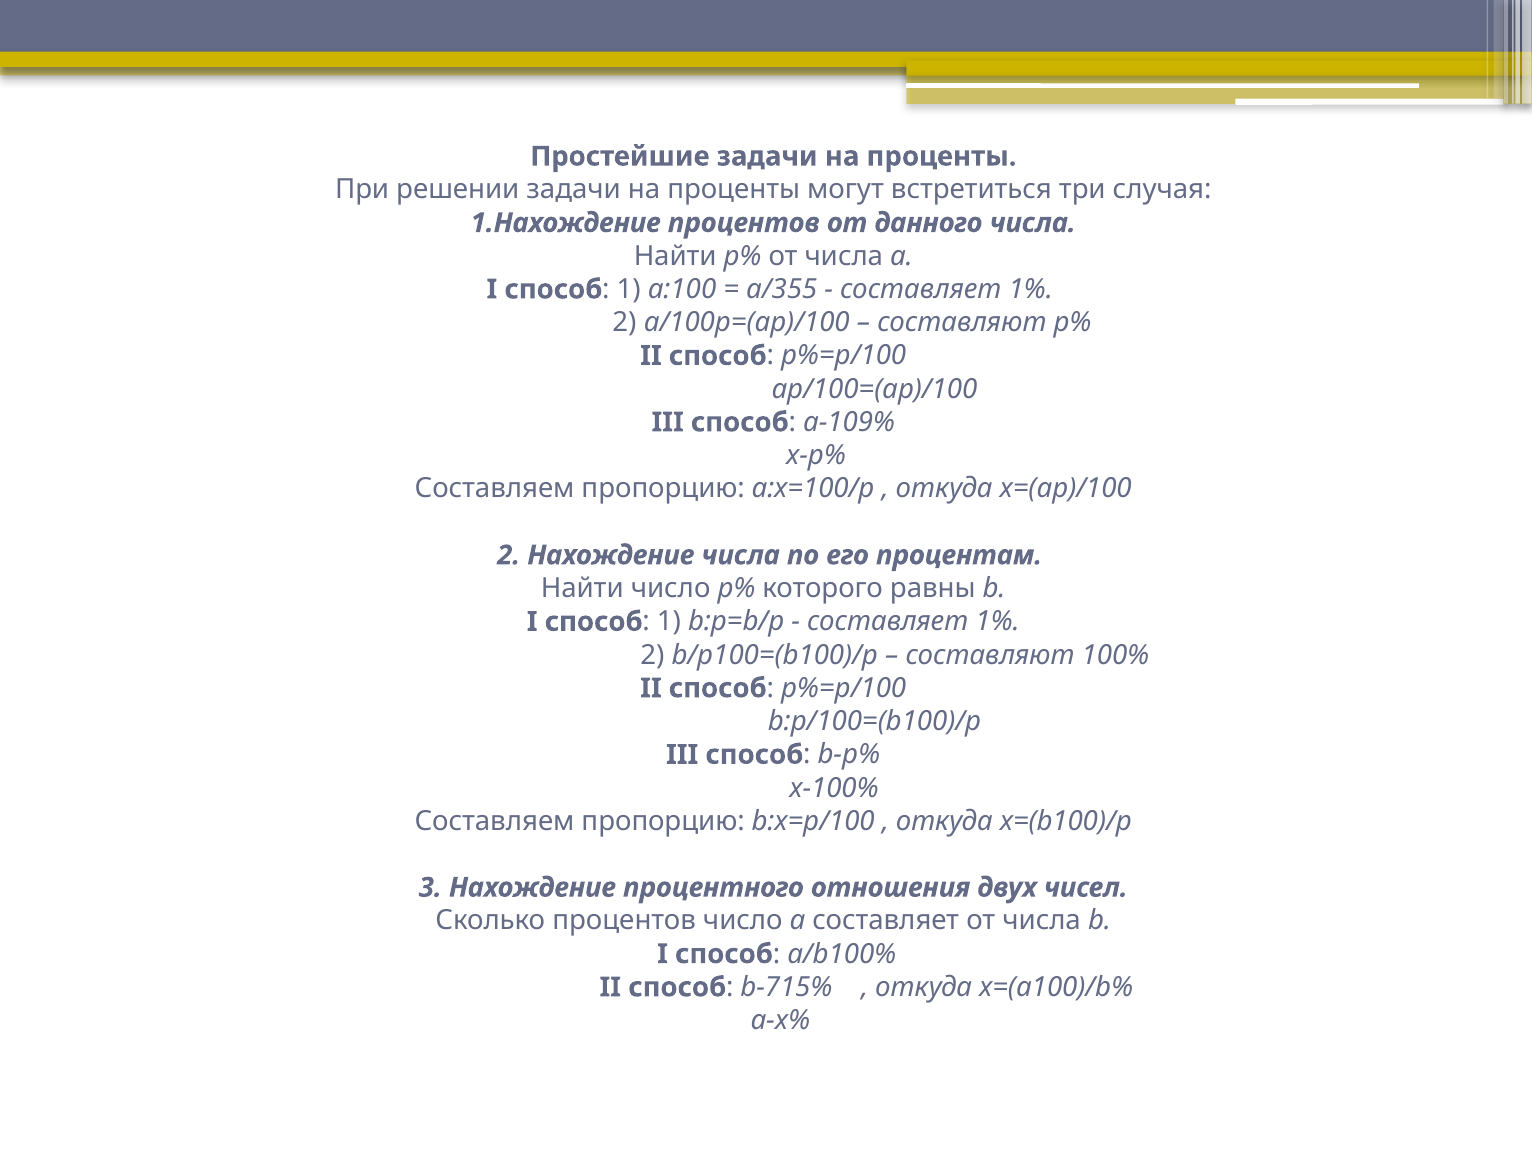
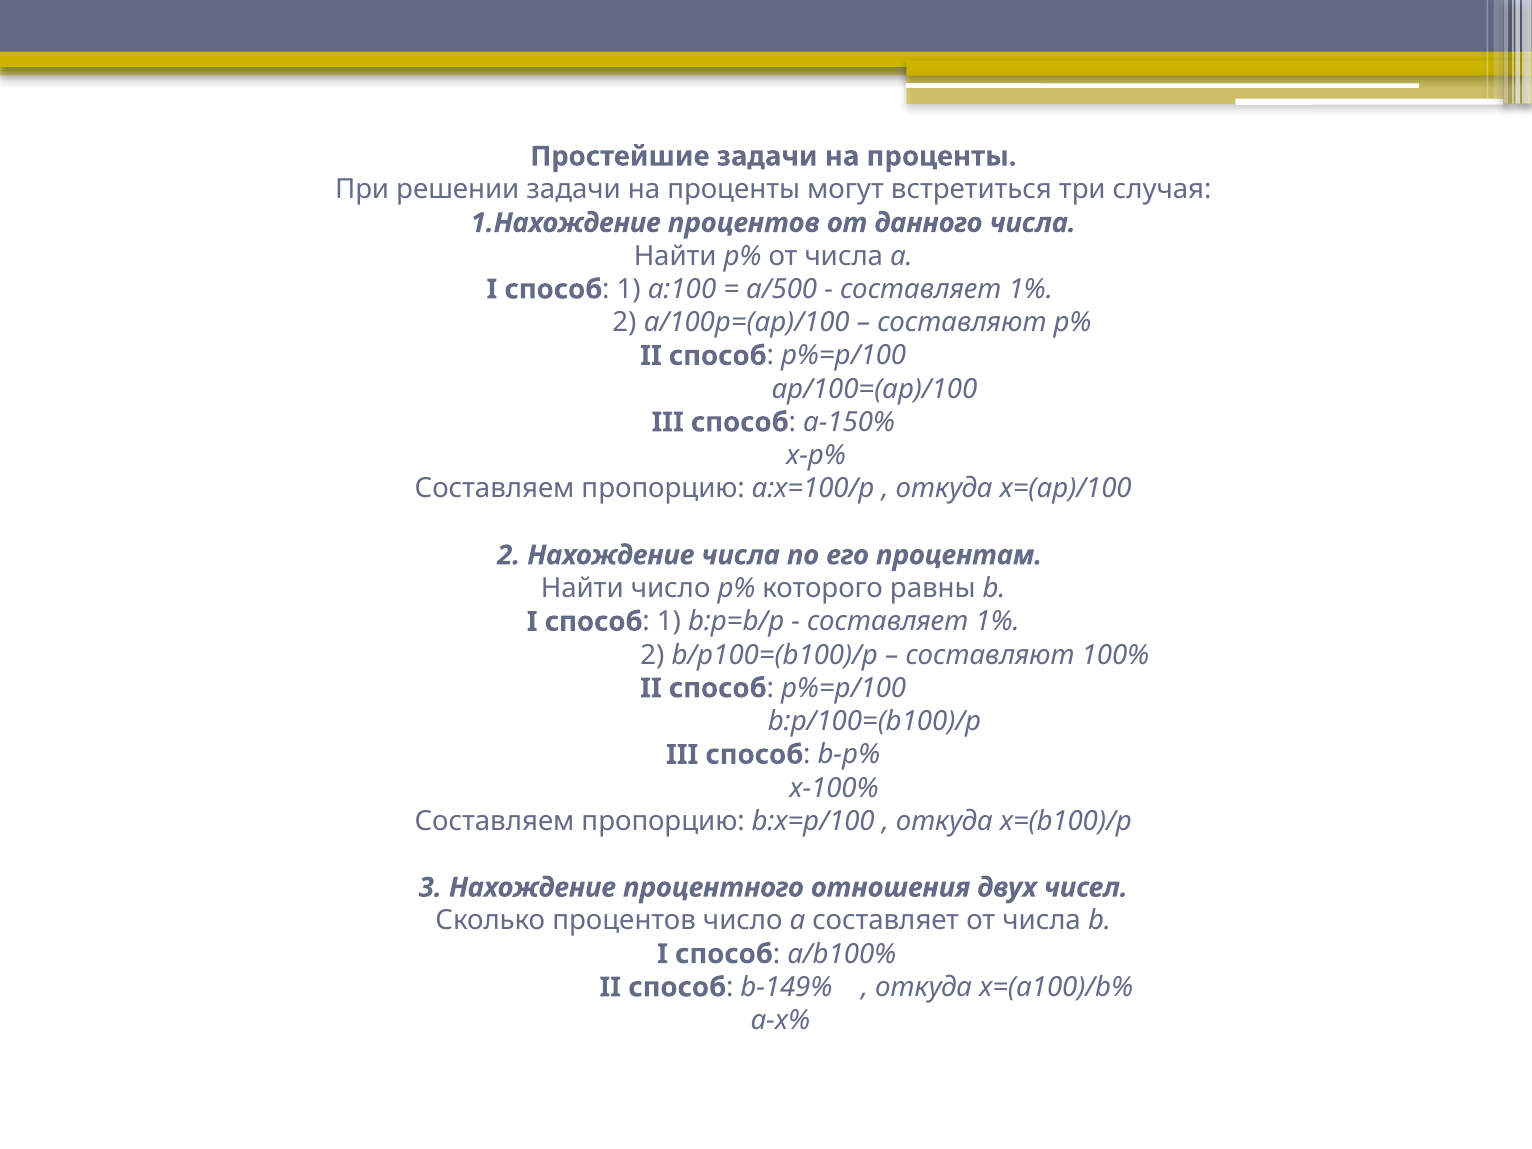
a/355: a/355 -> a/500
a-109%: a-109% -> a-150%
b-715%: b-715% -> b-149%
